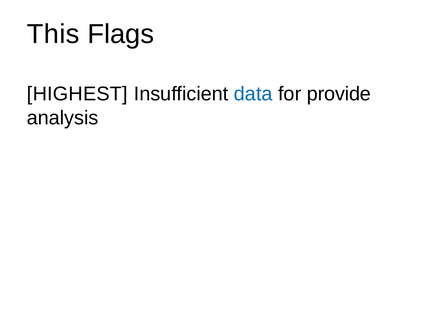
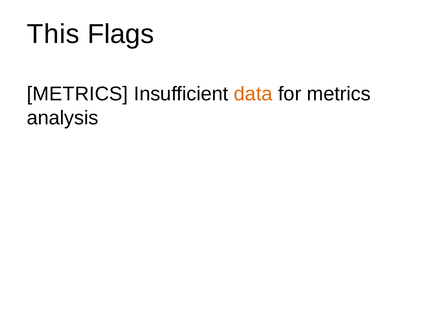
HIGHEST at (77, 94): HIGHEST -> METRICS
data colour: blue -> orange
for provide: provide -> metrics
